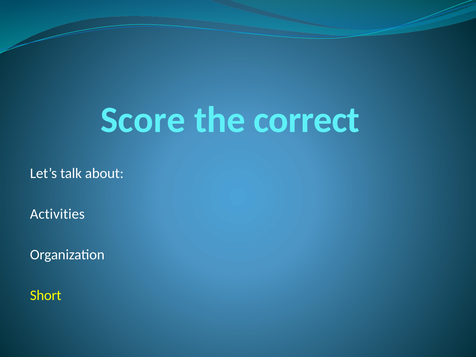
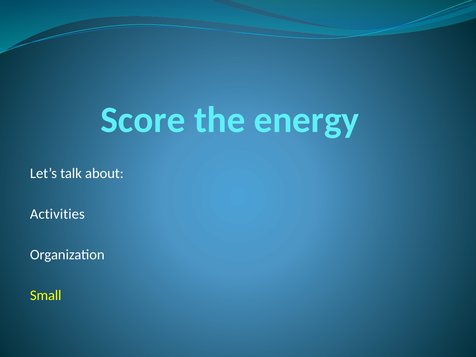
correct: correct -> energy
Short: Short -> Small
